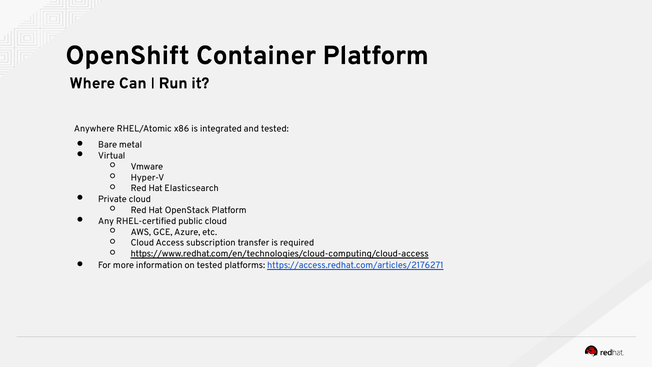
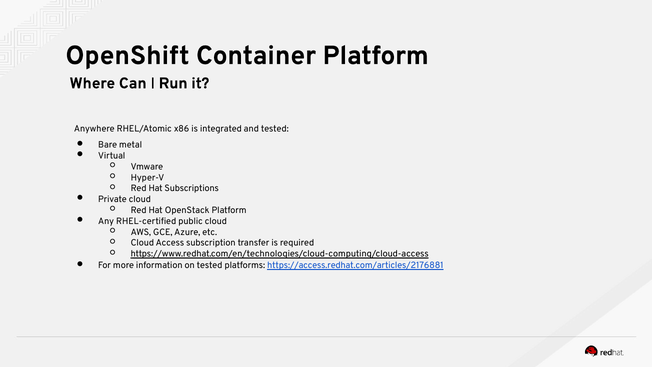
Elasticsearch: Elasticsearch -> Subscriptions
https://access.redhat.com/articles/2176271: https://access.redhat.com/articles/2176271 -> https://access.redhat.com/articles/2176881
